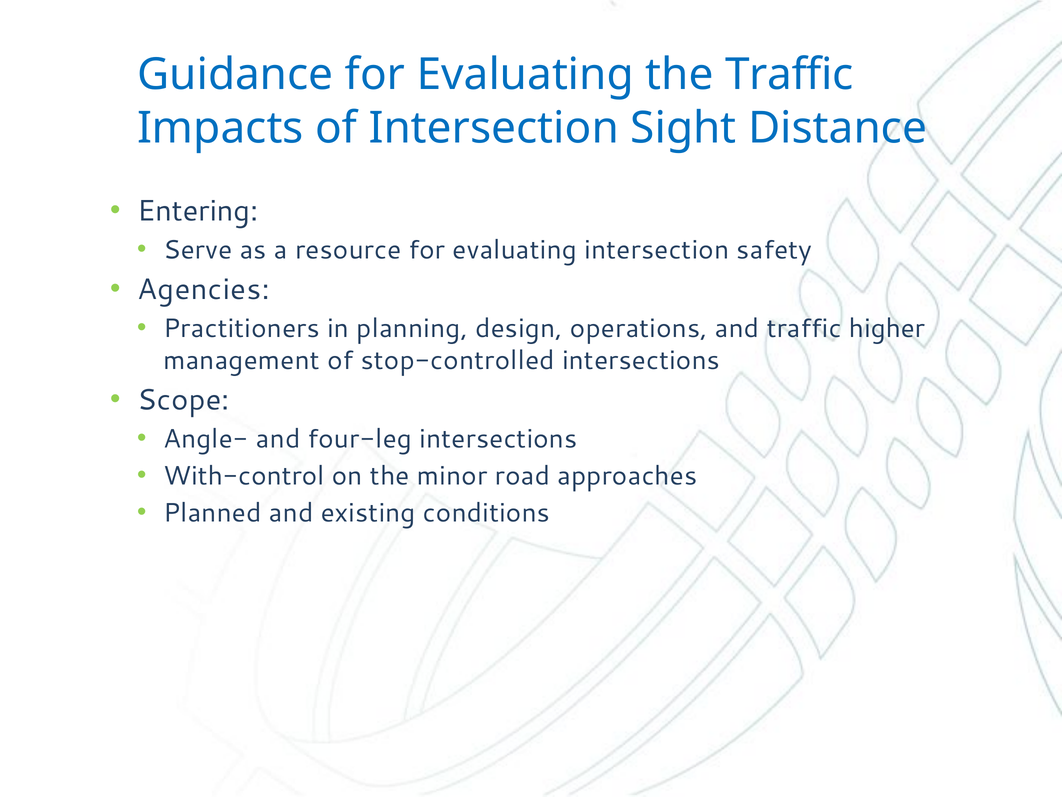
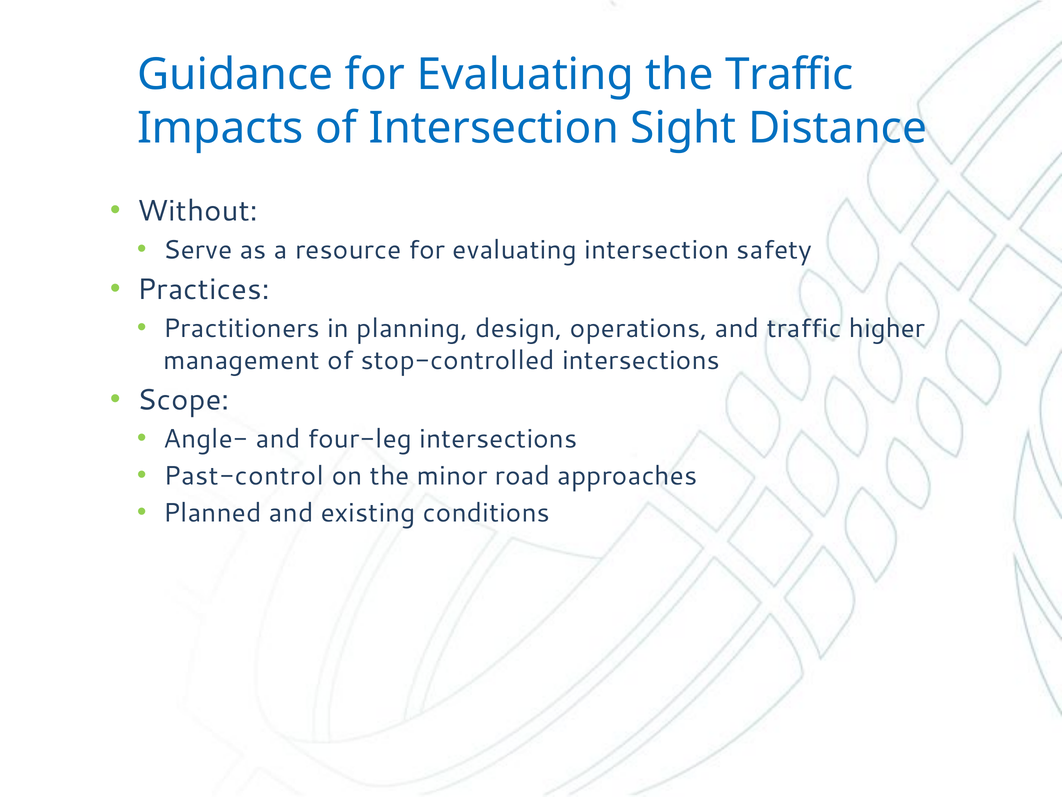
Entering: Entering -> Without
Agencies: Agencies -> Practices
With-control: With-control -> Past-control
